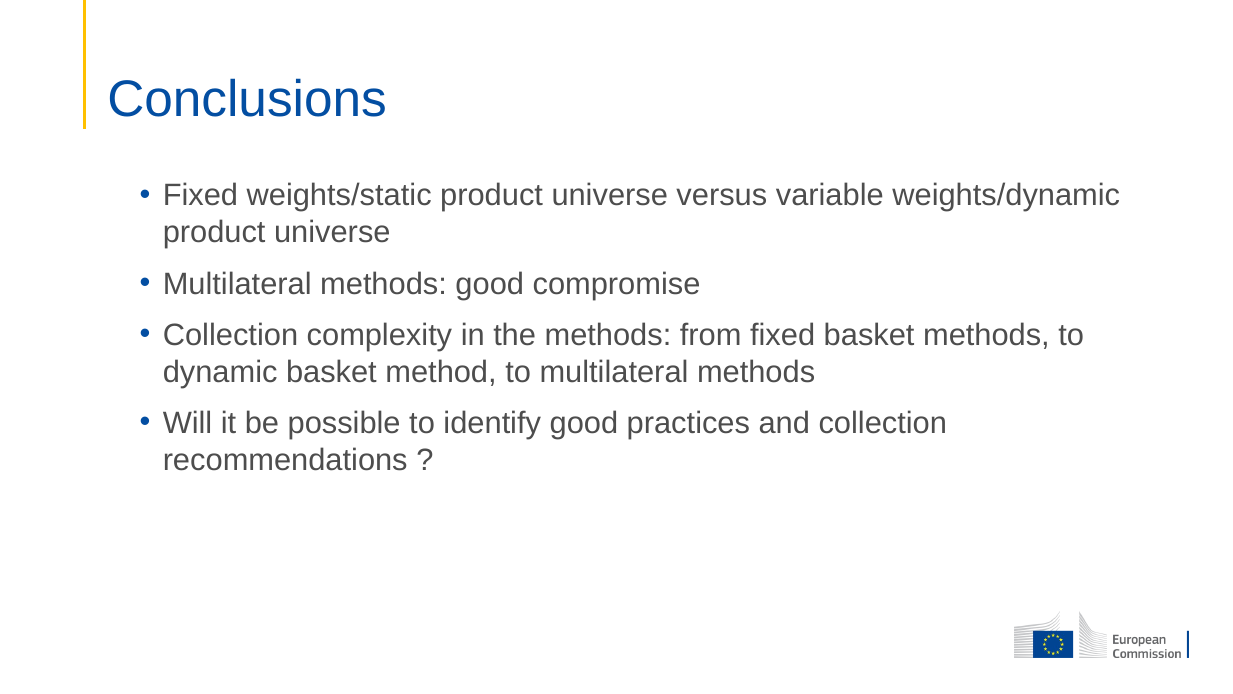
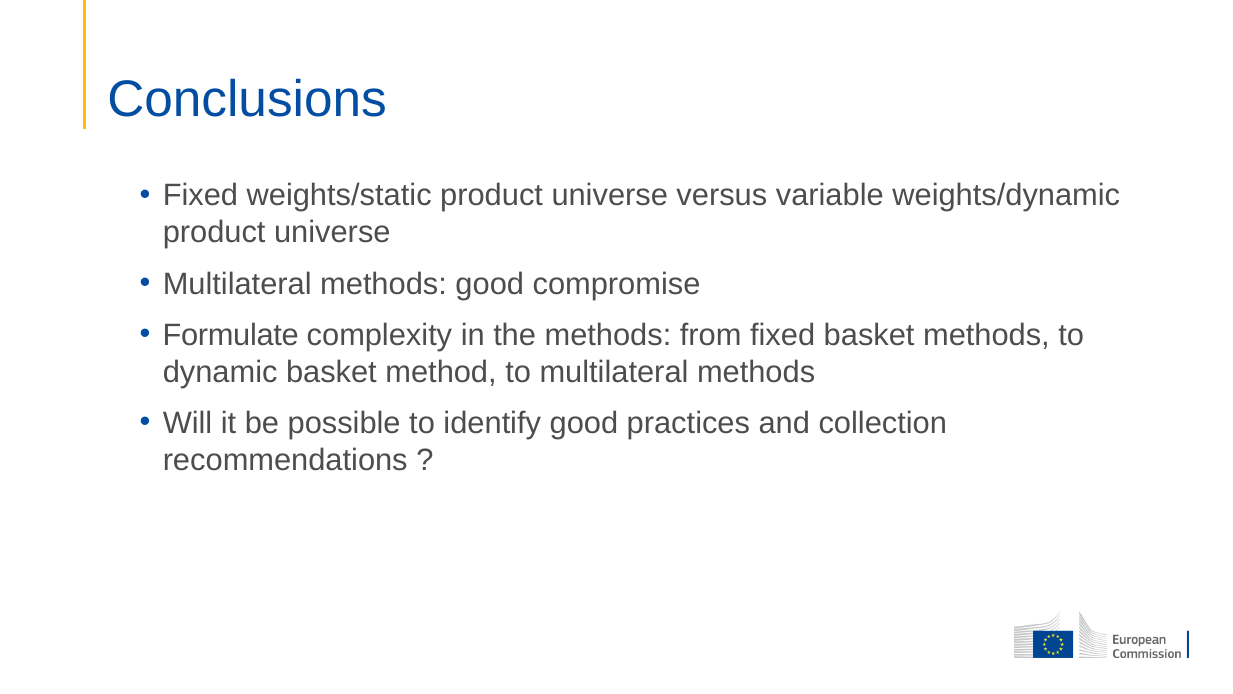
Collection at (230, 335): Collection -> Formulate
